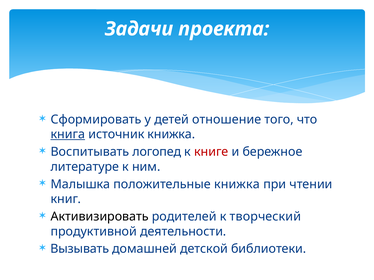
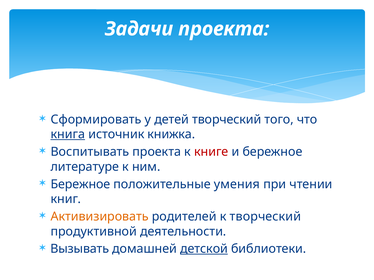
детей отношение: отношение -> творческий
Воспитывать логопед: логопед -> проекта
Малышка at (80, 184): Малышка -> Бережное
положительные книжка: книжка -> умения
Активизировать colour: black -> orange
детской underline: none -> present
